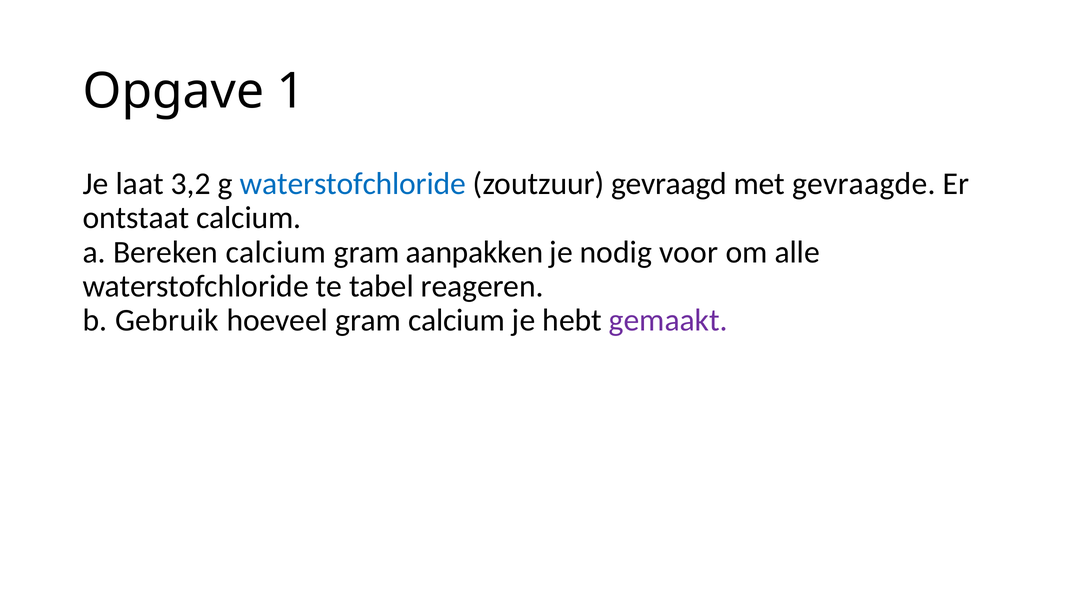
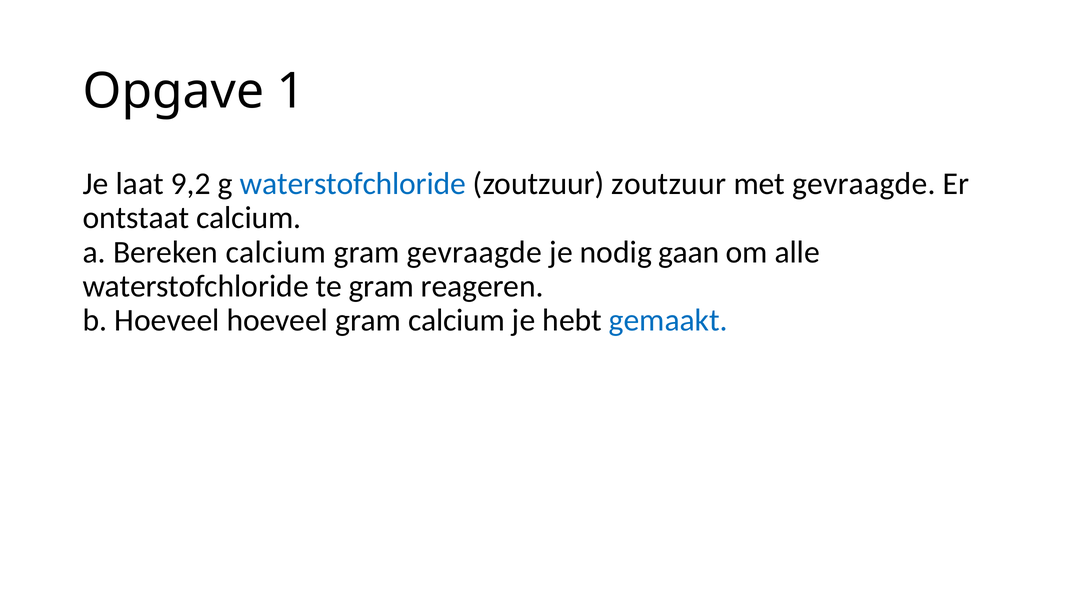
3,2: 3,2 -> 9,2
zoutzuur gevraagd: gevraagd -> zoutzuur
gram aanpakken: aanpakken -> gevraagde
voor: voor -> gaan
te tabel: tabel -> gram
b Gebruik: Gebruik -> Hoeveel
gemaakt colour: purple -> blue
